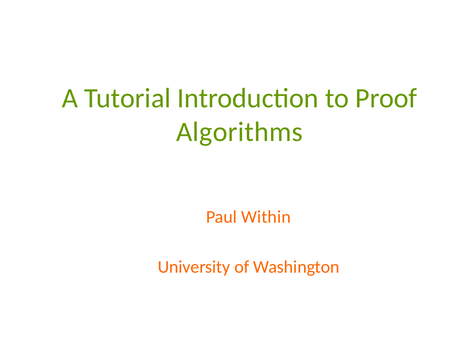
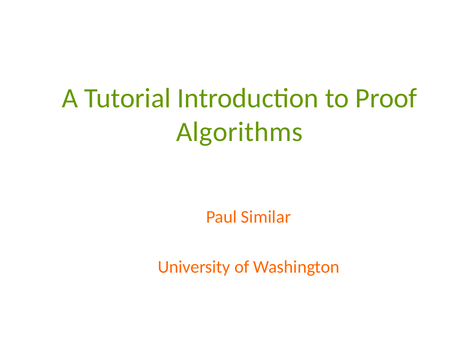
Within: Within -> Similar
